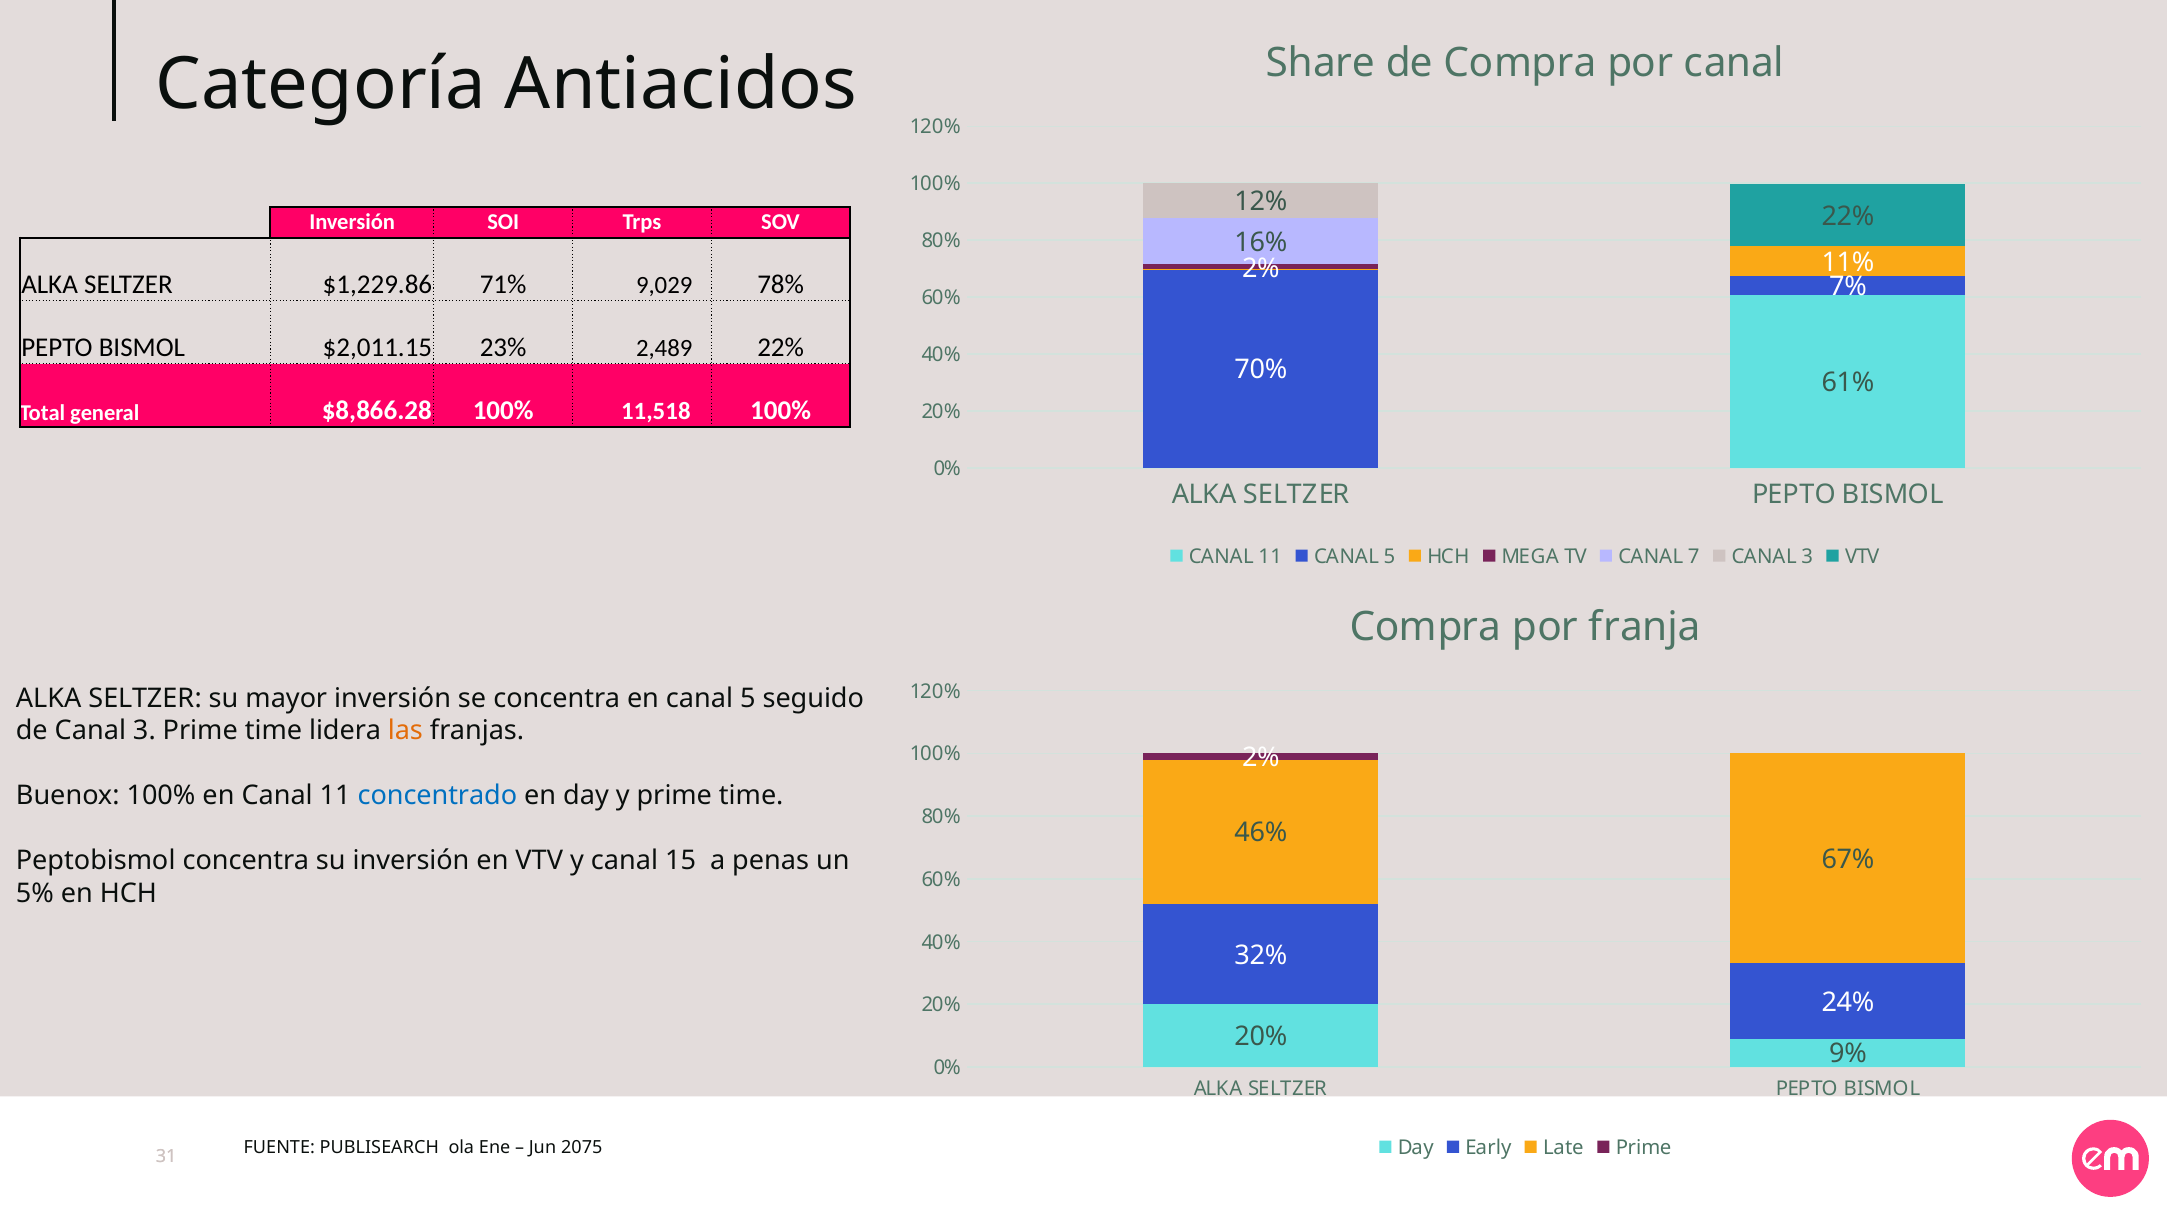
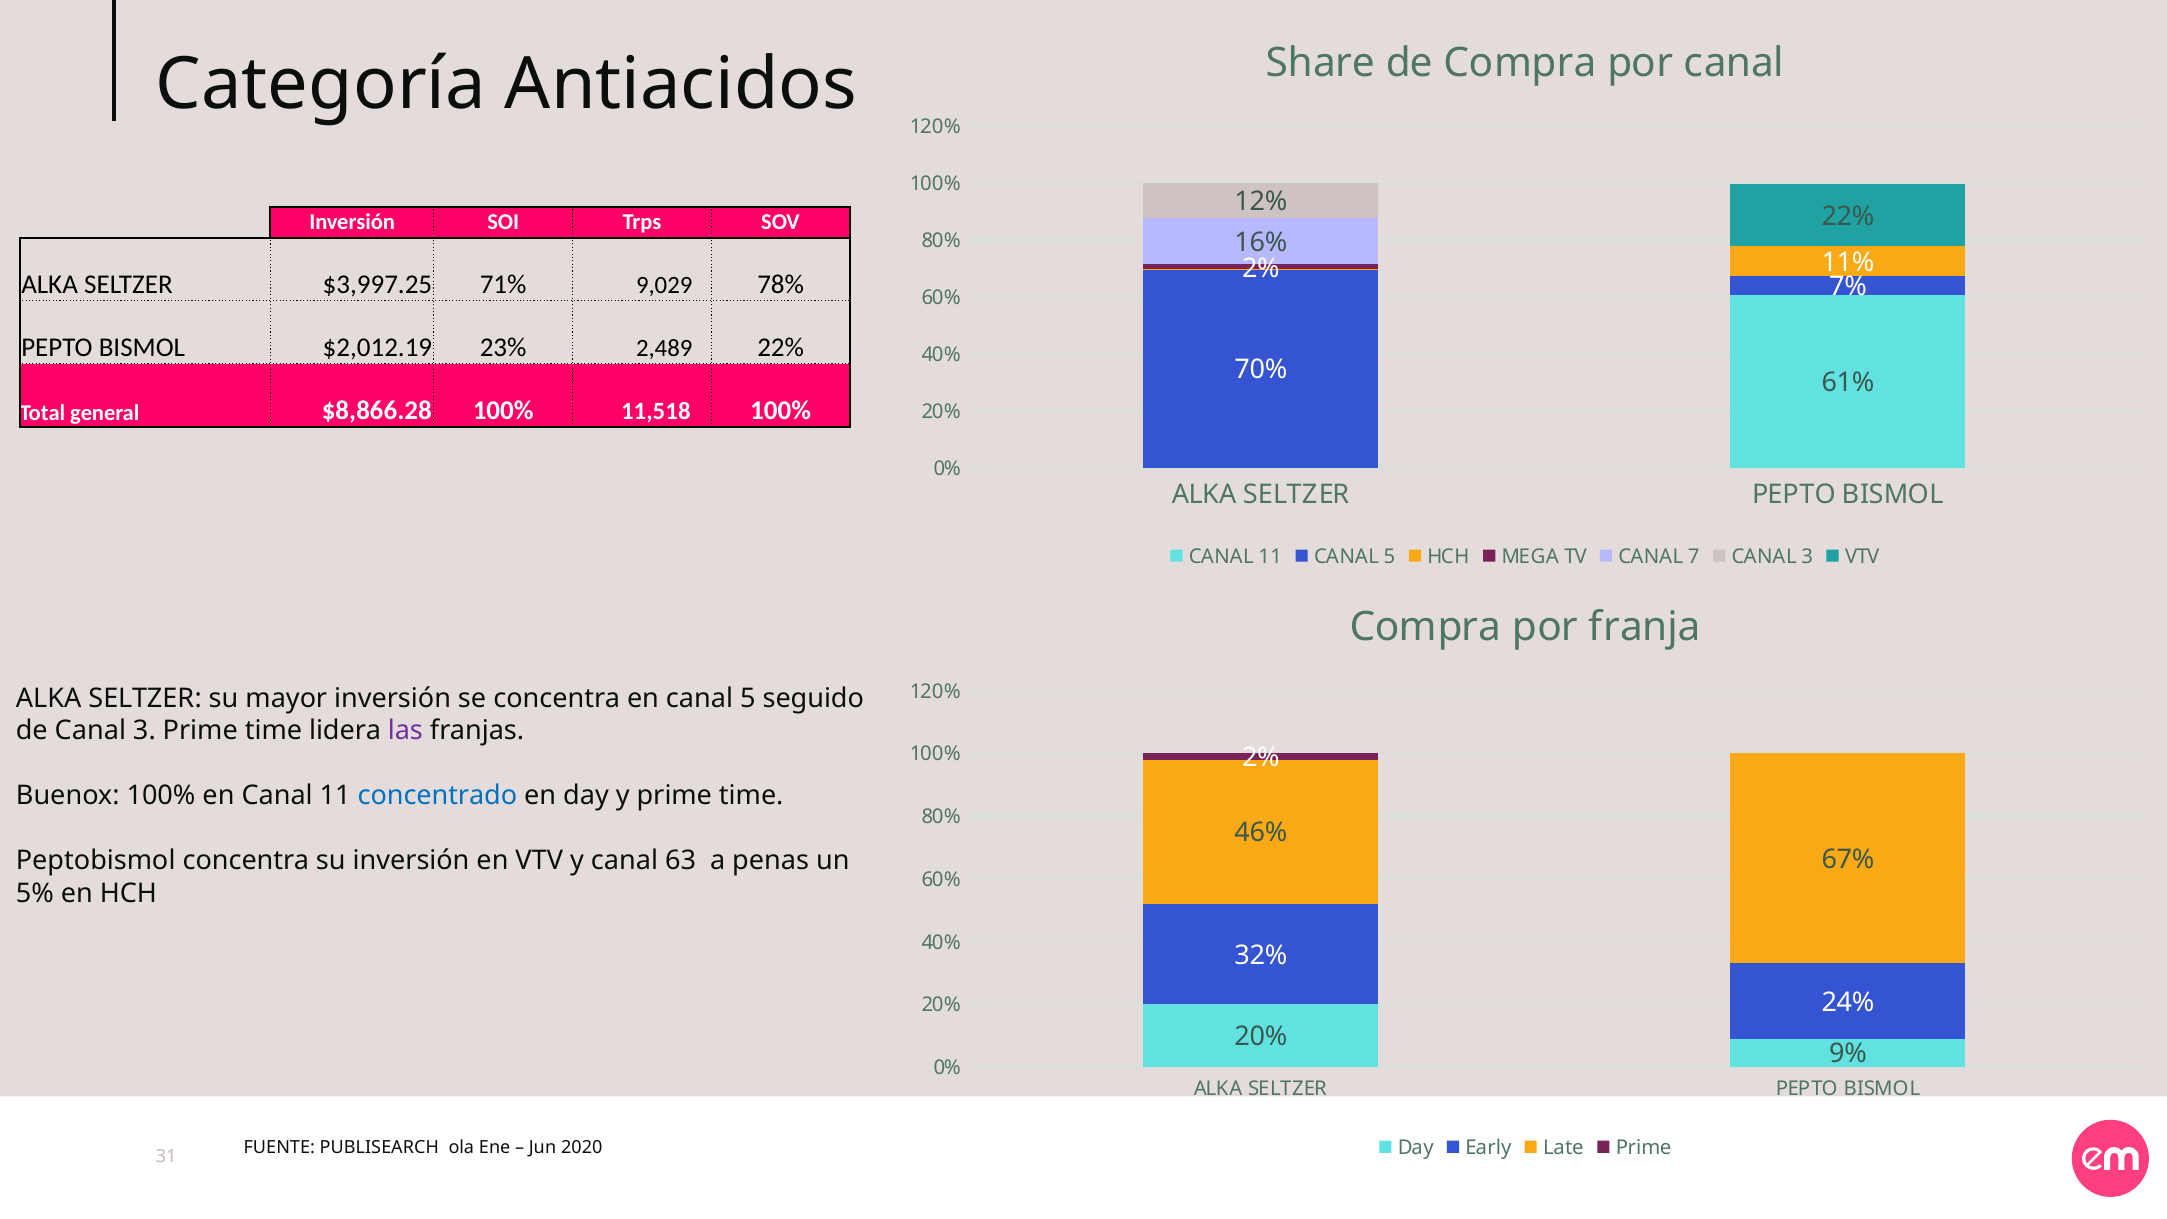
$1,229.86: $1,229.86 -> $3,997.25
$2,011.15: $2,011.15 -> $2,012.19
las colour: orange -> purple
15: 15 -> 63
2075: 2075 -> 2020
